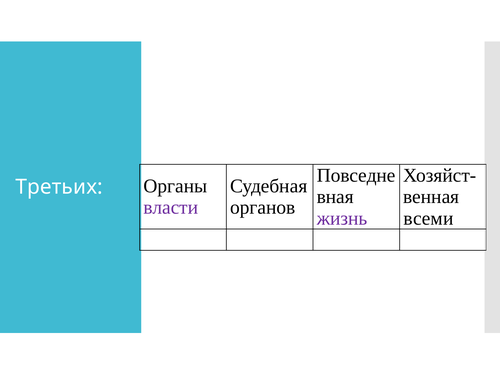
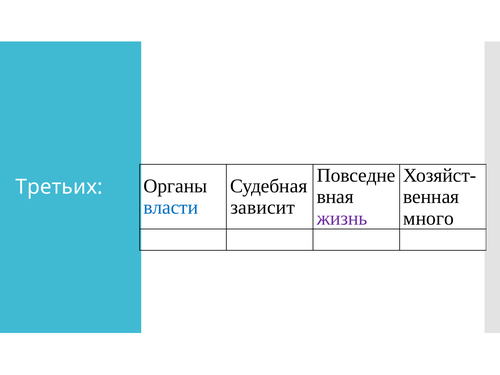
власти colour: purple -> blue
органов: органов -> зависит
всеми: всеми -> много
